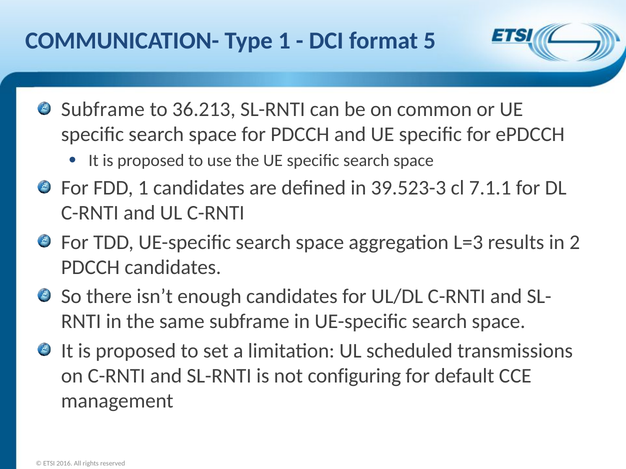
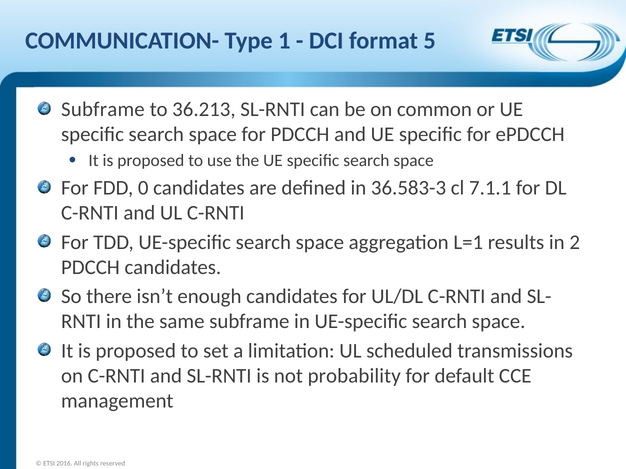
FDD 1: 1 -> 0
39.523-3: 39.523-3 -> 36.583-3
L=3: L=3 -> L=1
configuring: configuring -> probability
